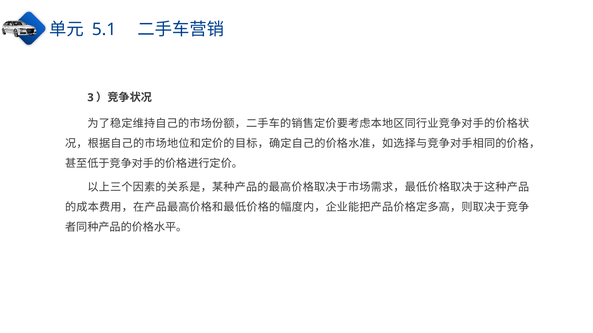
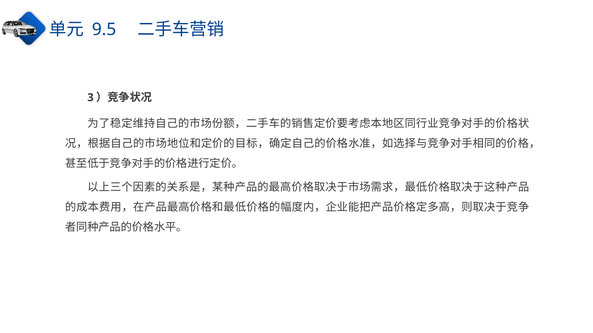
5.1: 5.1 -> 9.5
